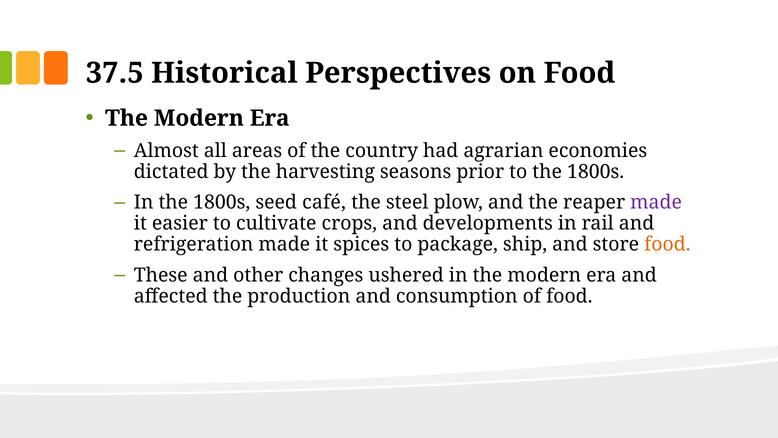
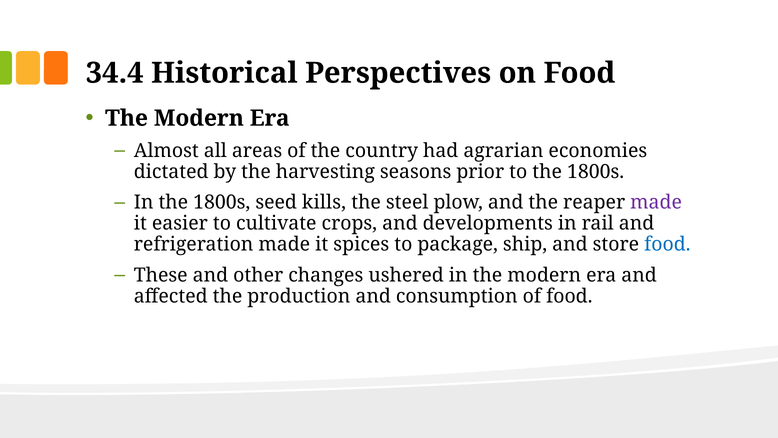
37.5: 37.5 -> 34.4
café: café -> kills
food at (667, 244) colour: orange -> blue
